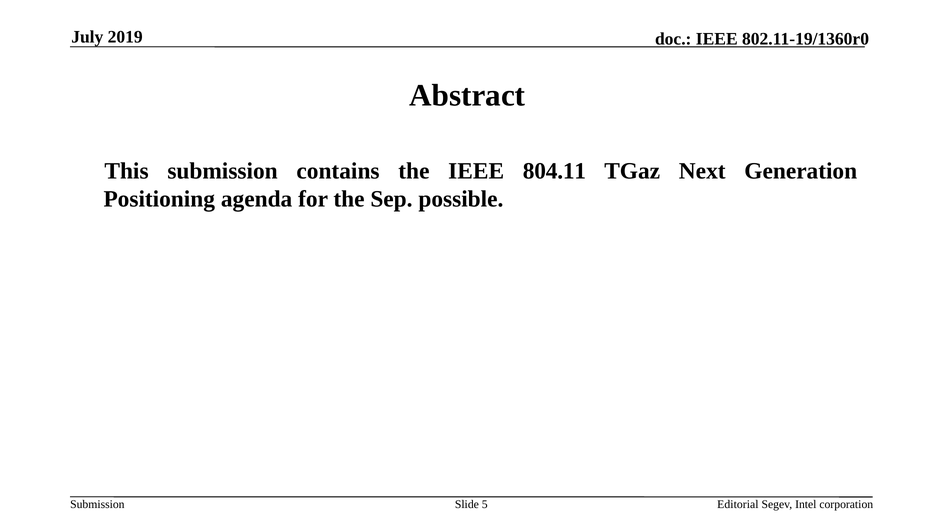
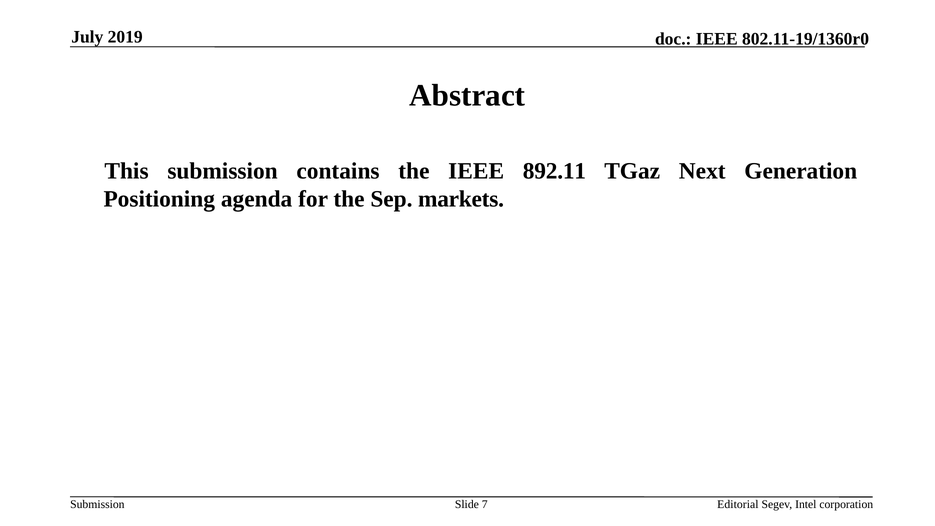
804.11: 804.11 -> 892.11
possible: possible -> markets
5: 5 -> 7
